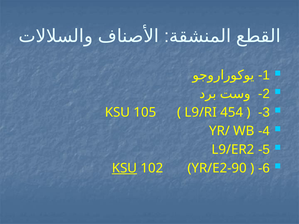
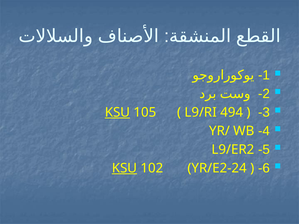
KSU at (117, 112) underline: none -> present
454: 454 -> 494
YR/E2-90: YR/E2-90 -> YR/E2-24
